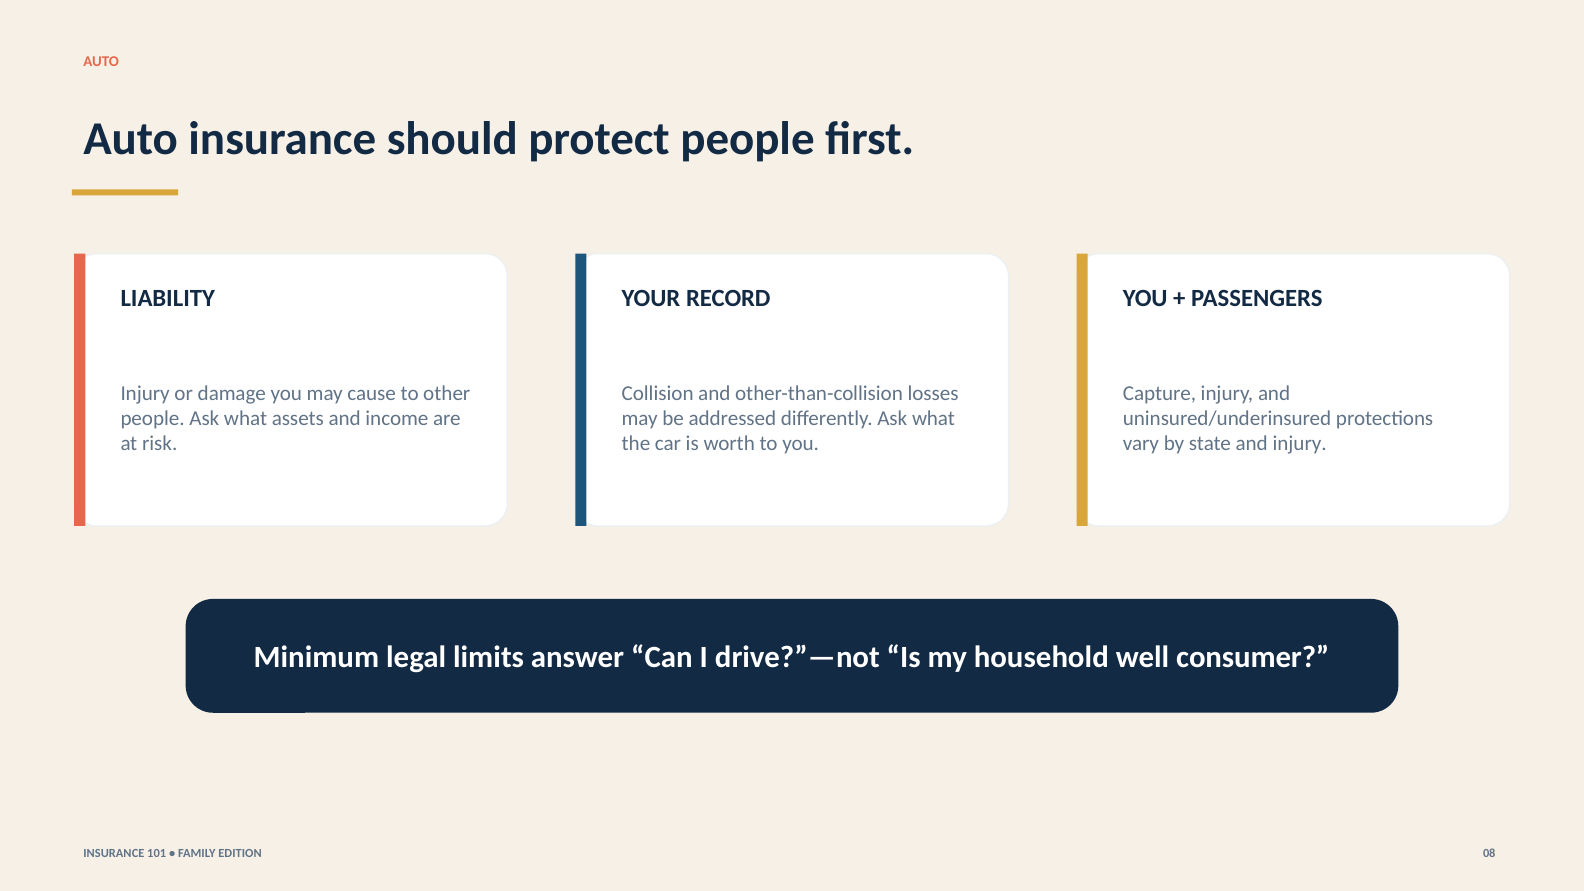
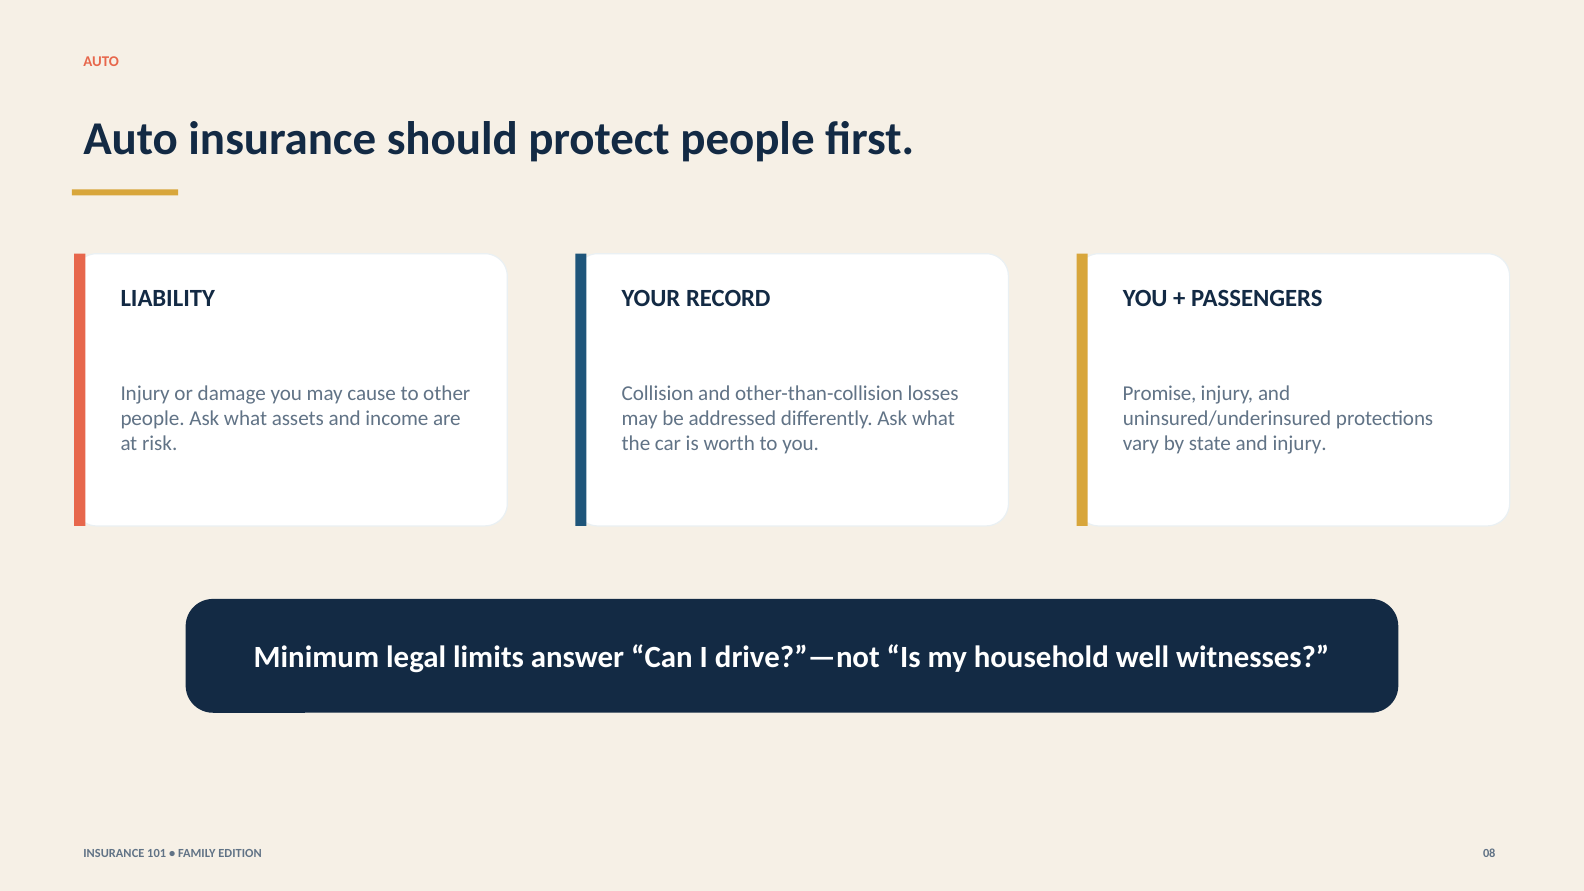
Capture: Capture -> Promise
consumer: consumer -> witnesses
